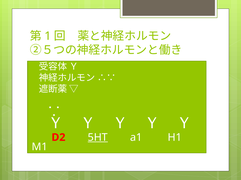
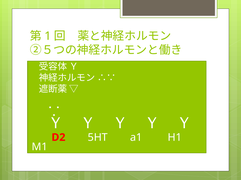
5HT underline: present -> none
